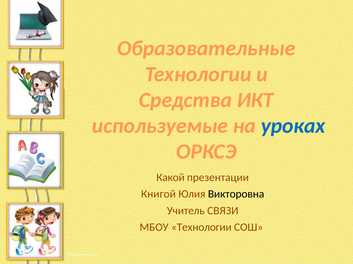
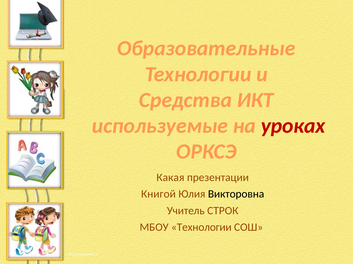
уроках colour: blue -> red
Какой: Какой -> Какая
СВЯЗИ: СВЯЗИ -> СТРОК
